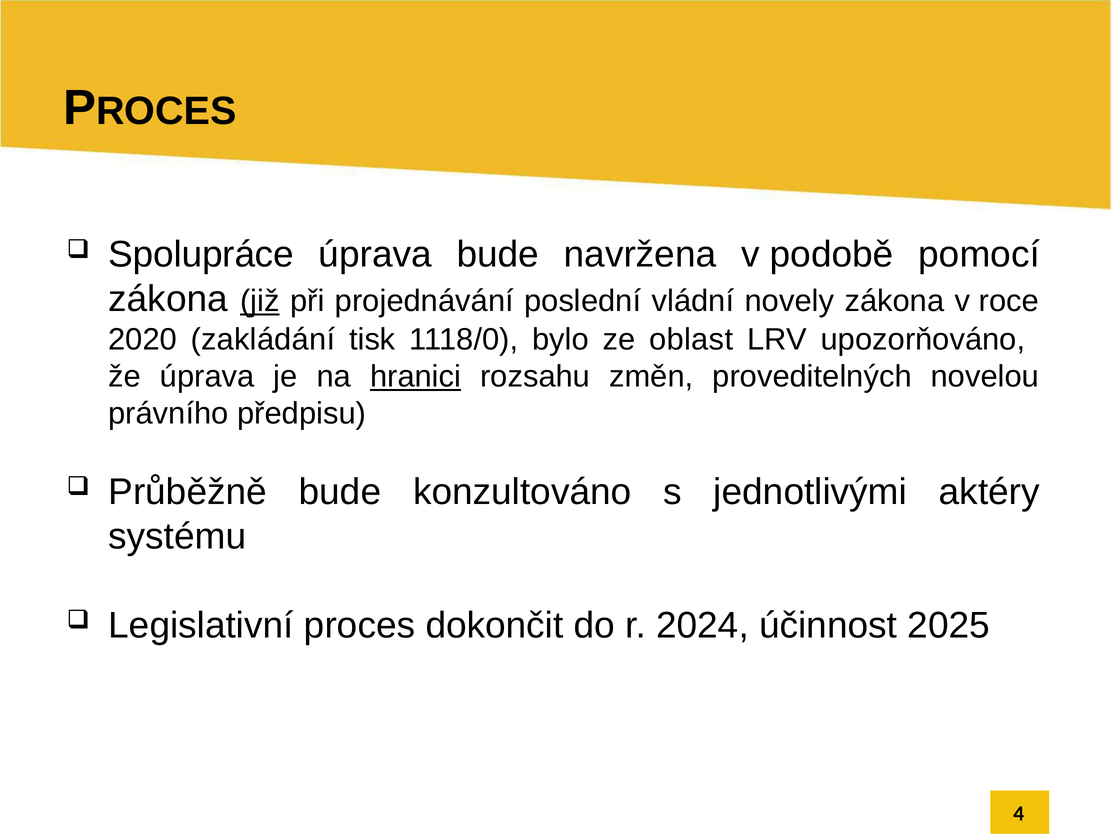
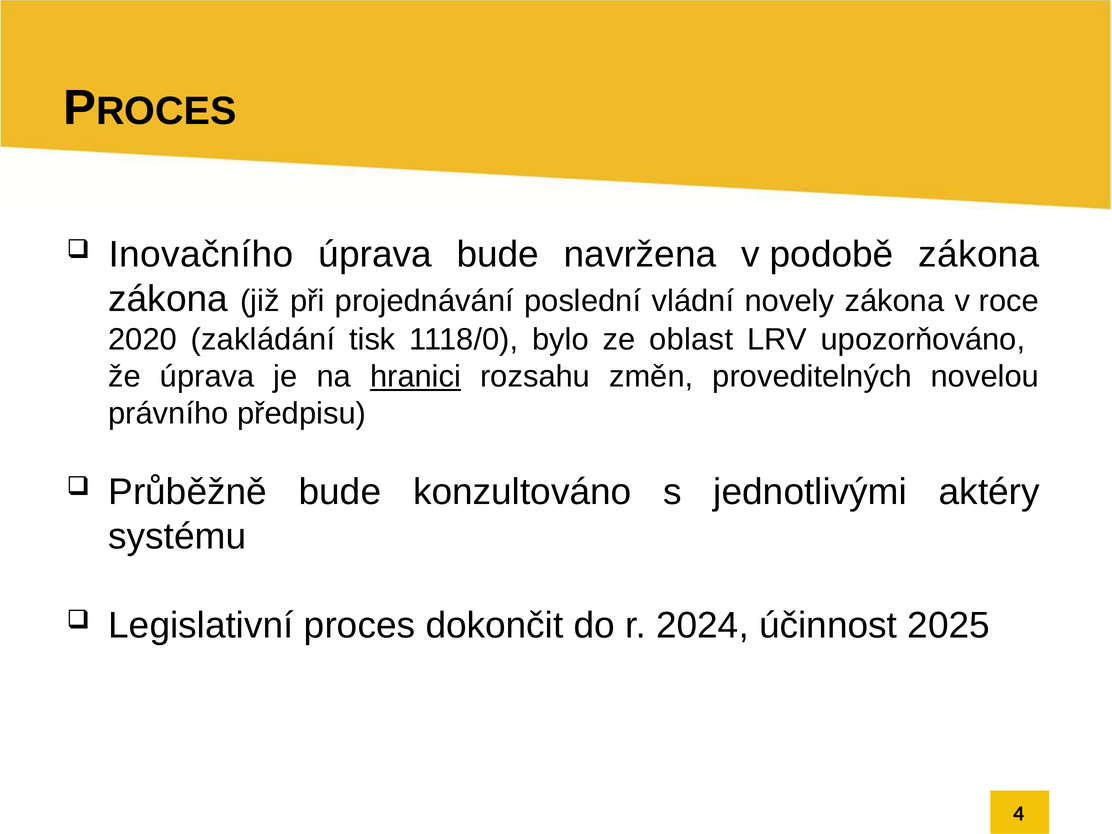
Spolupráce: Spolupráce -> Inovačního
podobě pomocí: pomocí -> zákona
již underline: present -> none
